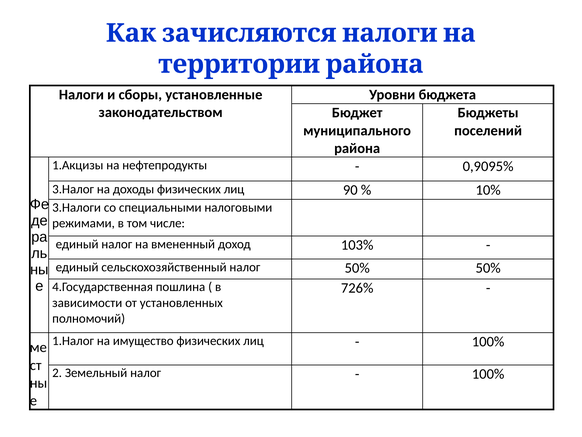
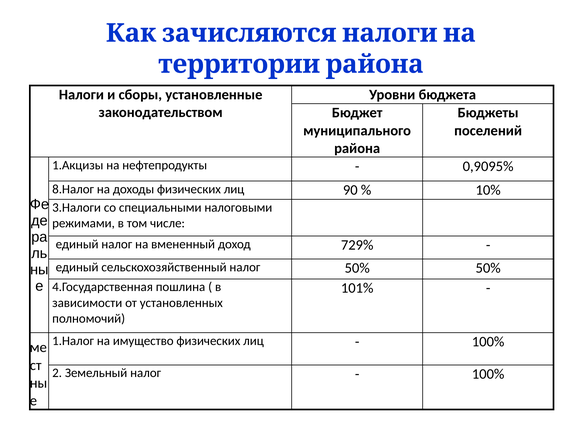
3.Налог: 3.Налог -> 8.Налог
103%: 103% -> 729%
726%: 726% -> 101%
